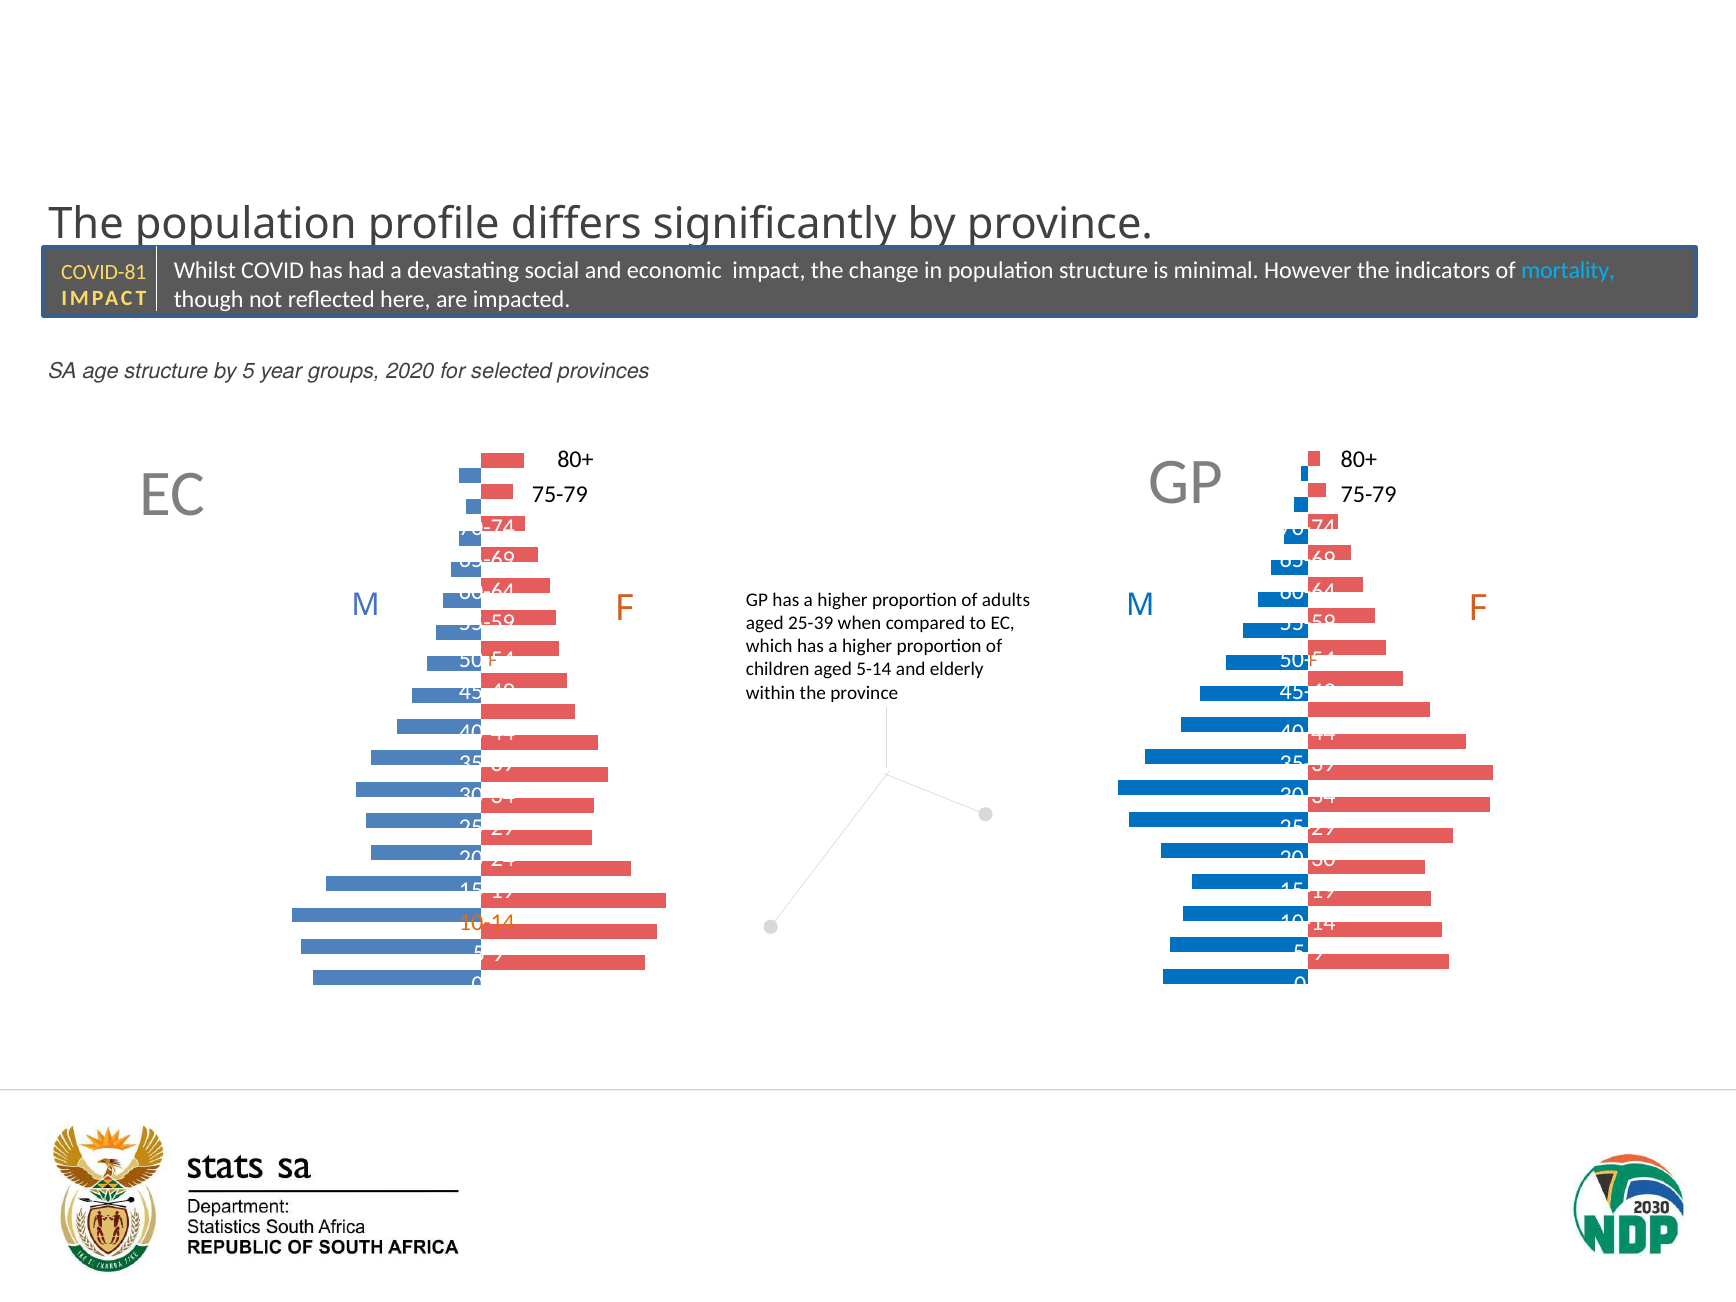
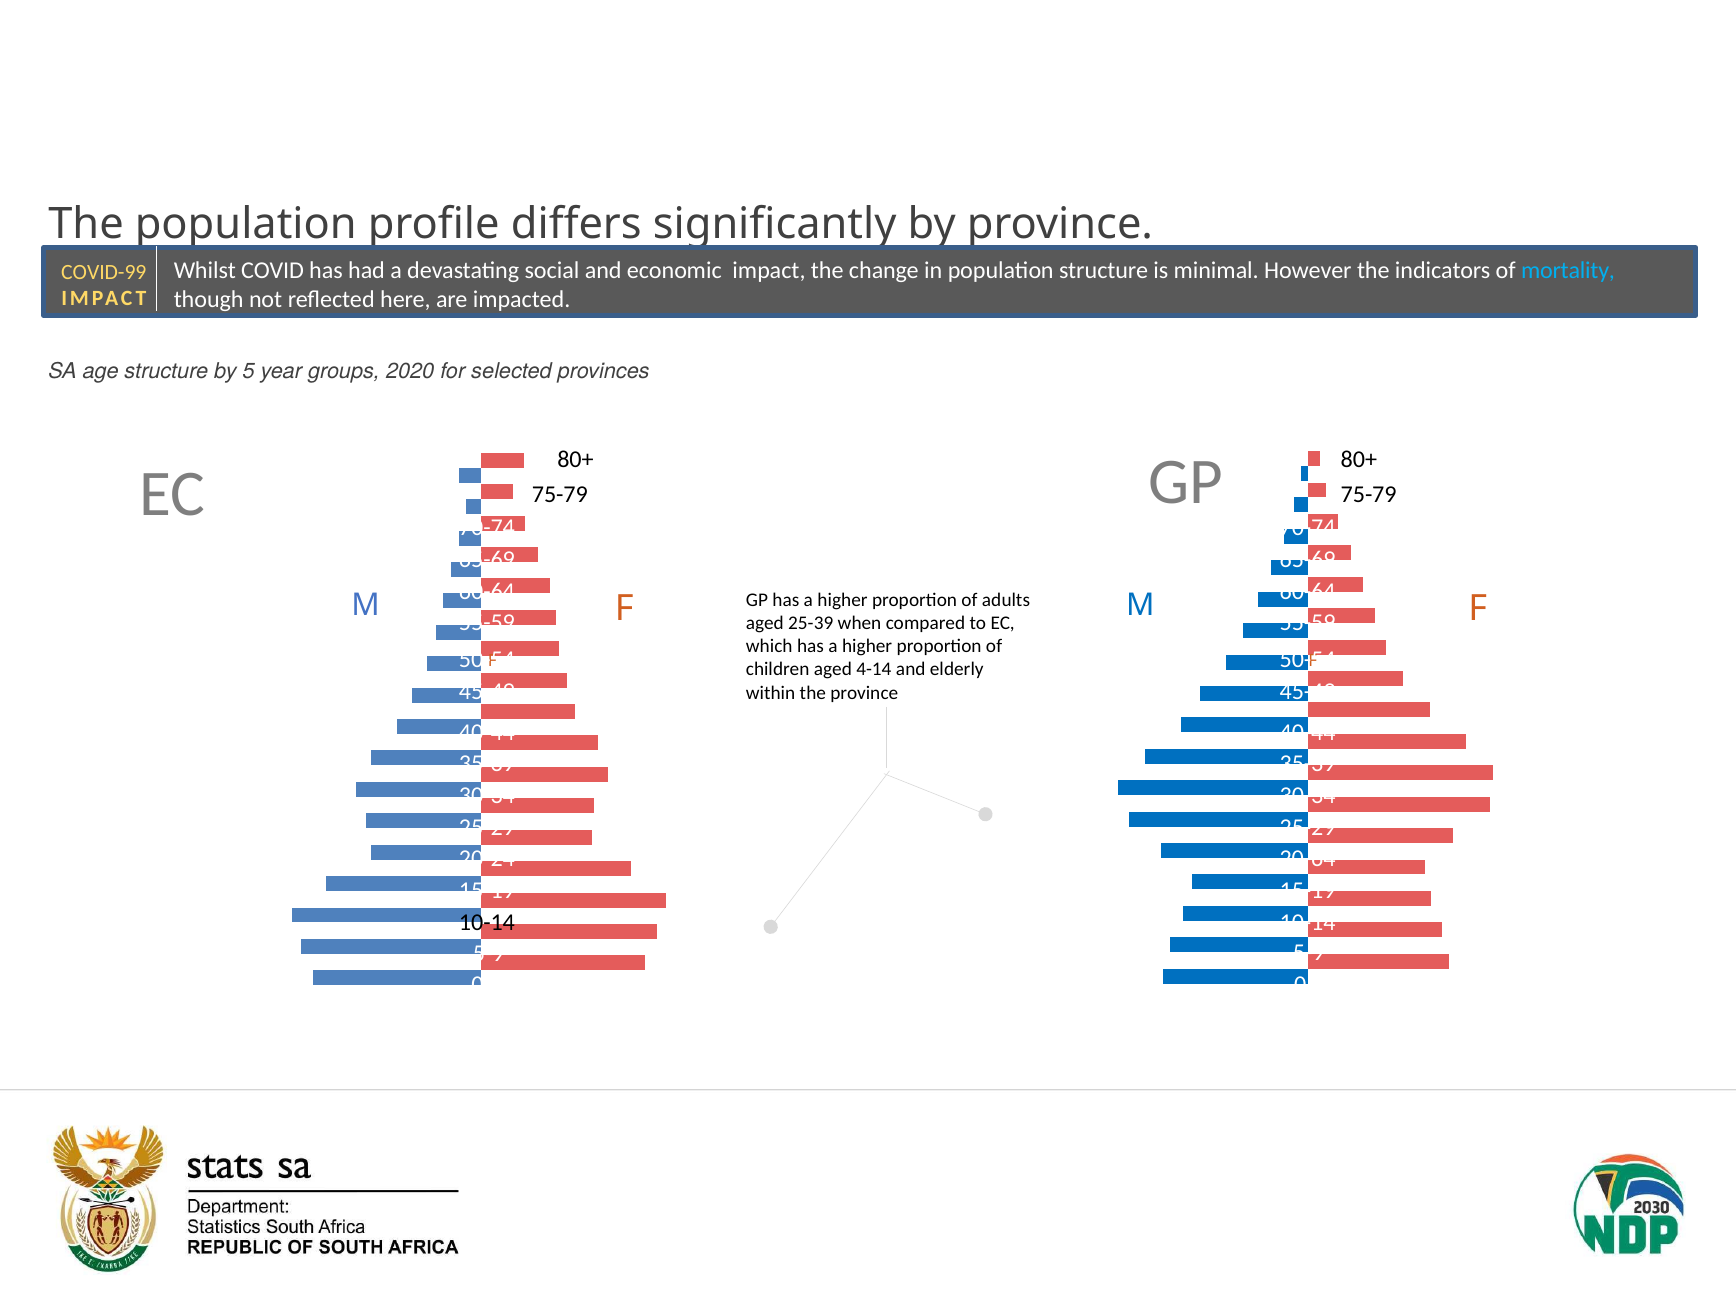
COVID-81: COVID-81 -> COVID-99
5-14: 5-14 -> 4-14
20-30: 20-30 -> 20-64
10-14 at (487, 922) colour: orange -> black
